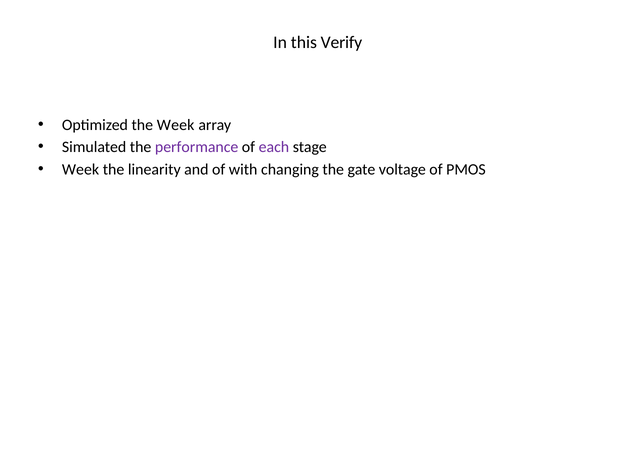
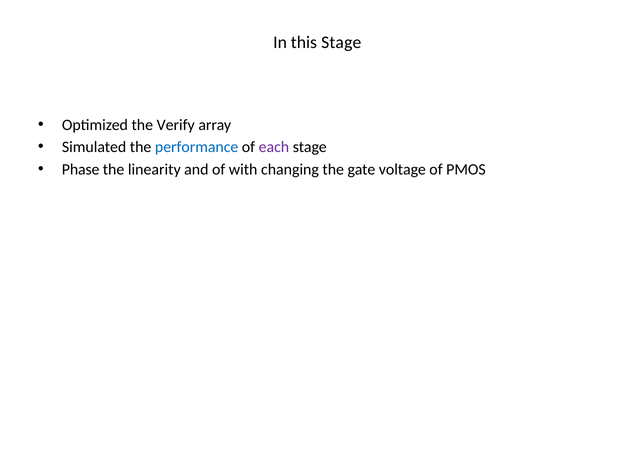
this Verify: Verify -> Stage
the Week: Week -> Verify
performance colour: purple -> blue
Week at (81, 169): Week -> Phase
